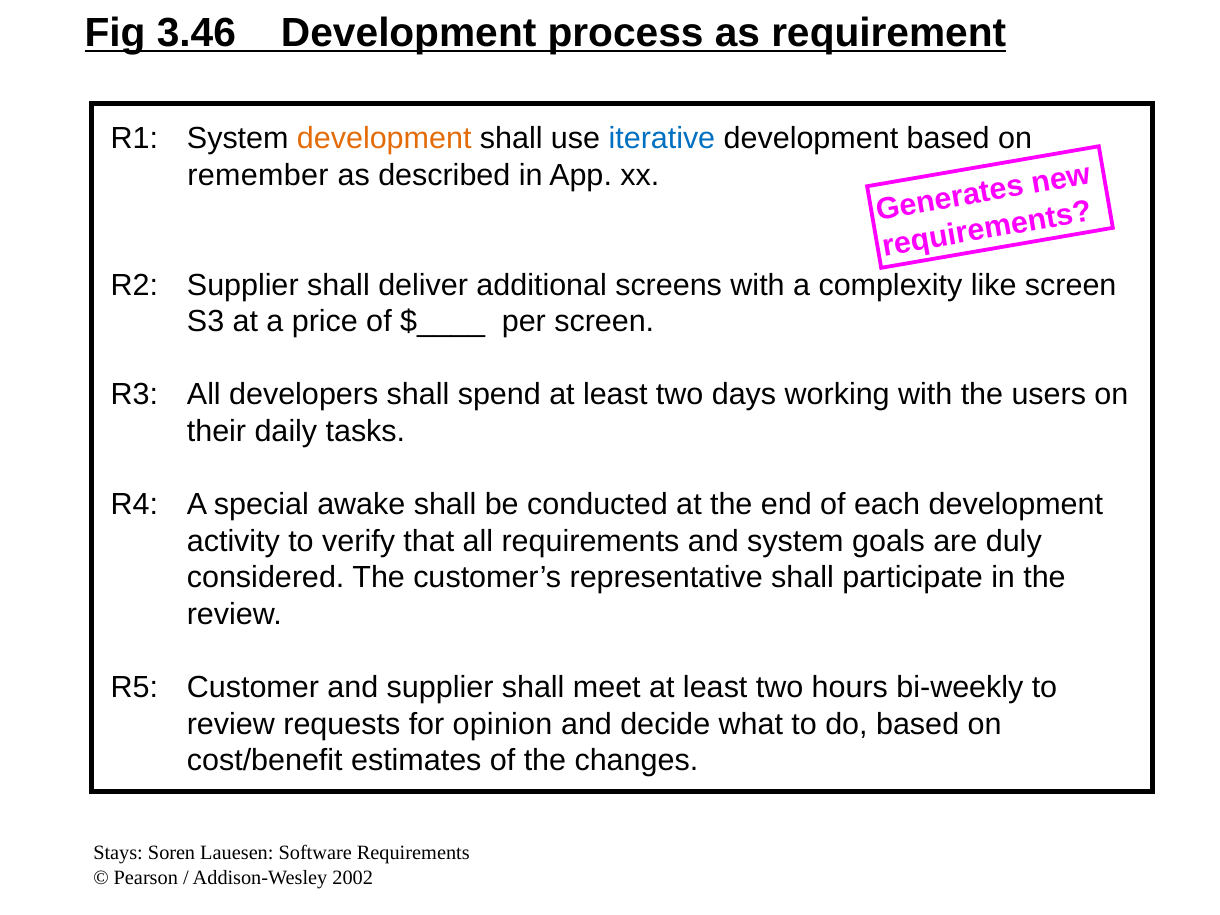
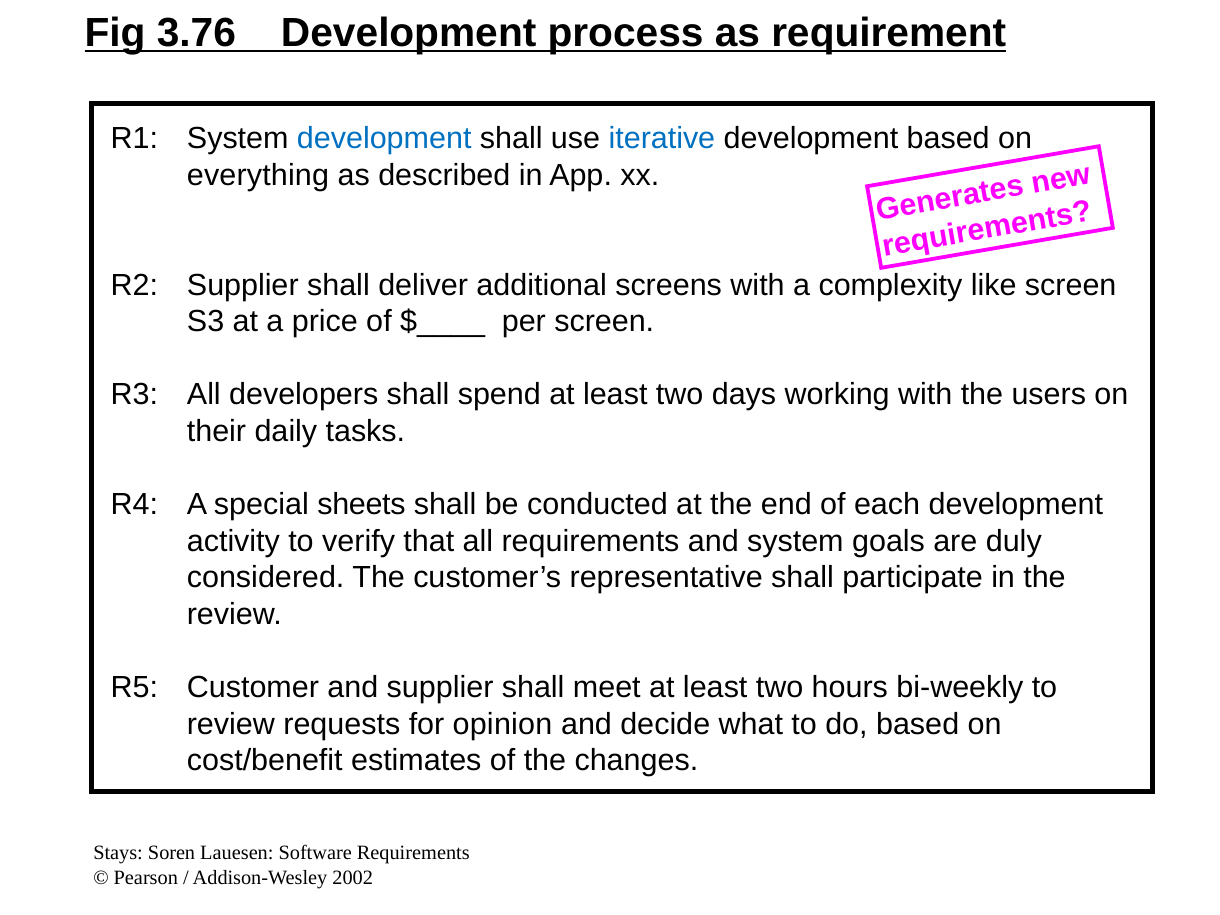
3.46: 3.46 -> 3.76
development at (384, 139) colour: orange -> blue
remember: remember -> everything
awake: awake -> sheets
